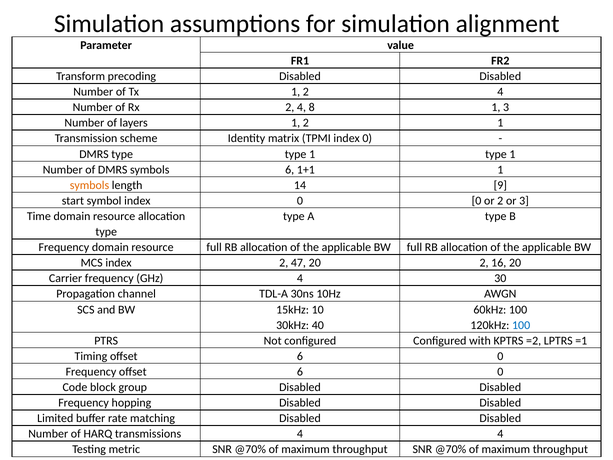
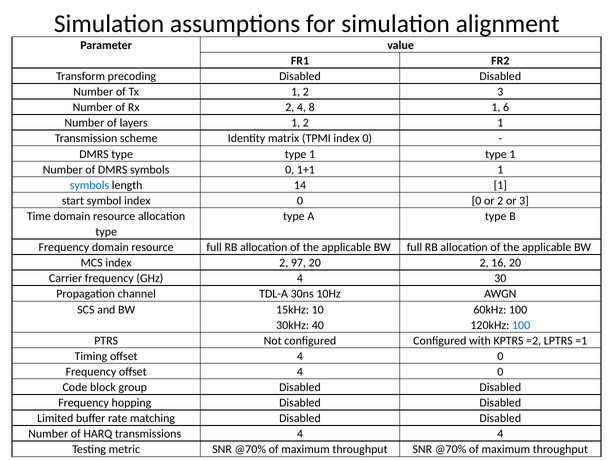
1 2 4: 4 -> 3
1 3: 3 -> 6
symbols 6: 6 -> 0
symbols at (89, 185) colour: orange -> blue
14 9: 9 -> 1
47: 47 -> 97
Timing offset 6: 6 -> 4
Frequency offset 6: 6 -> 4
